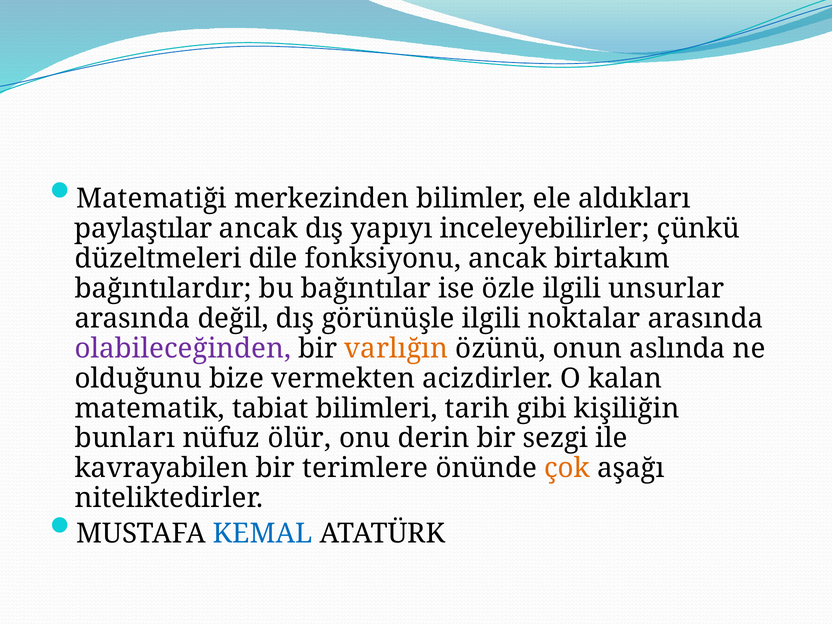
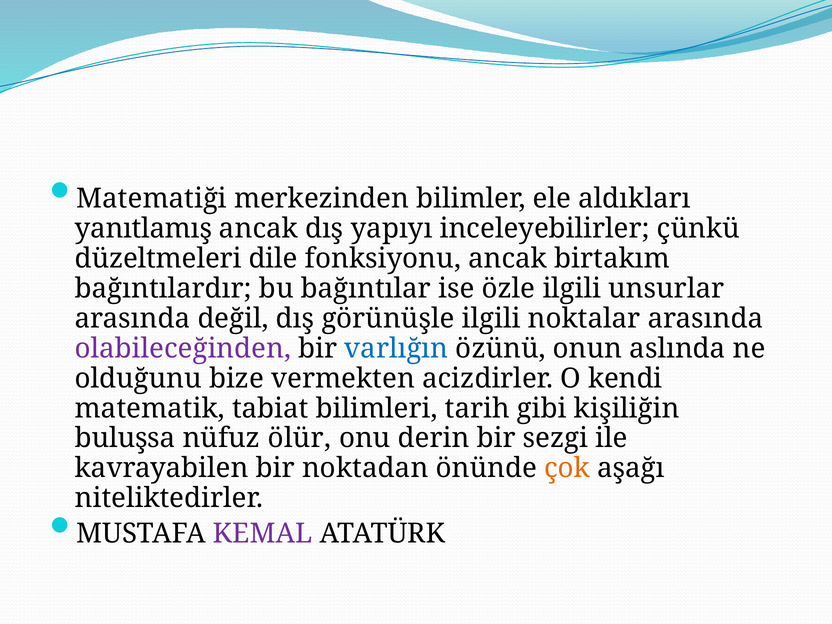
paylaştılar: paylaştılar -> yanıtlamış
varlığın colour: orange -> blue
kalan: kalan -> kendi
bunları: bunları -> buluşsa
terimlere: terimlere -> noktadan
KEMAL colour: blue -> purple
